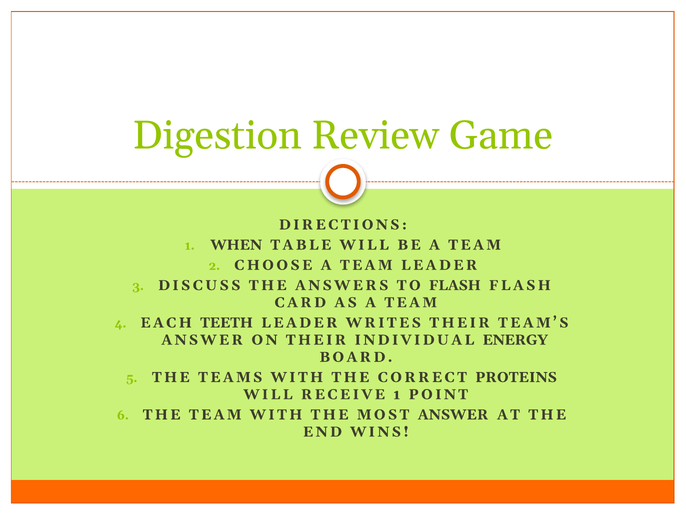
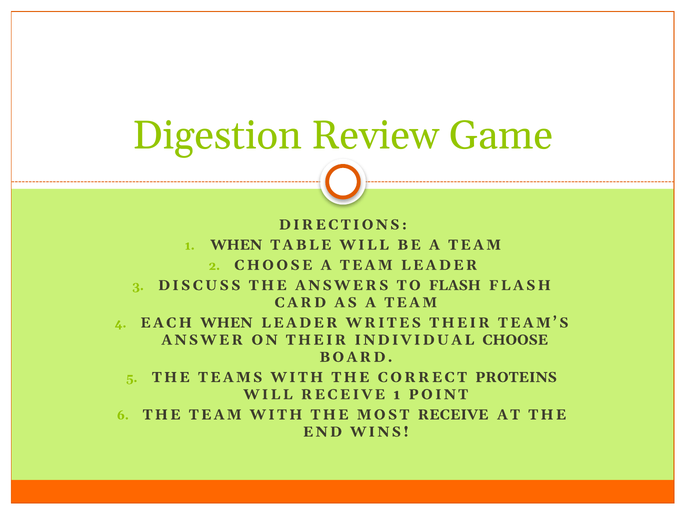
EACH TEETH: TEETH -> WHEN
INDIVIDUAL ENERGY: ENERGY -> CHOOSE
MOST ANSWER: ANSWER -> RECEIVE
